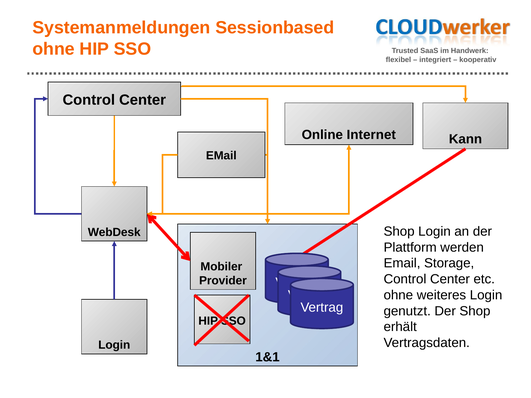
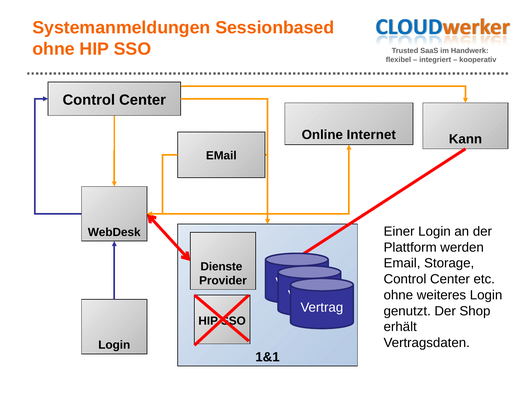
Shop at (399, 232): Shop -> Einer
Mobiler: Mobiler -> Dienste
